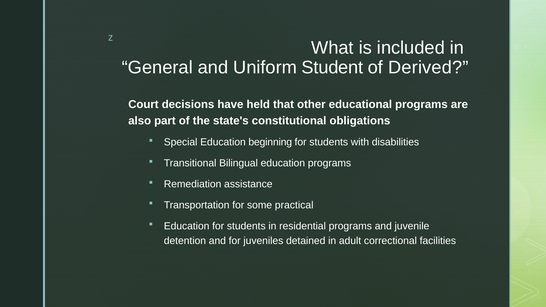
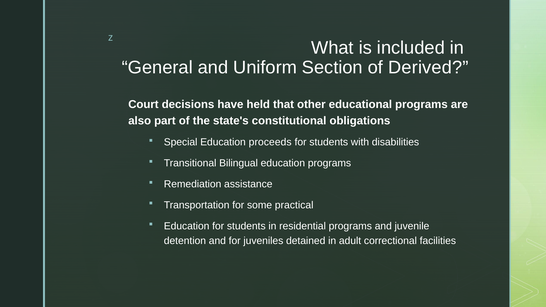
Student: Student -> Section
beginning: beginning -> proceeds
